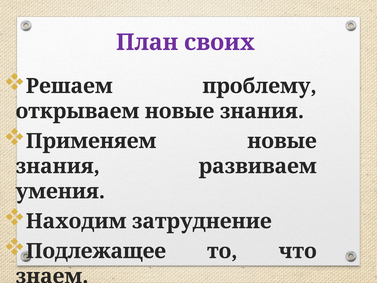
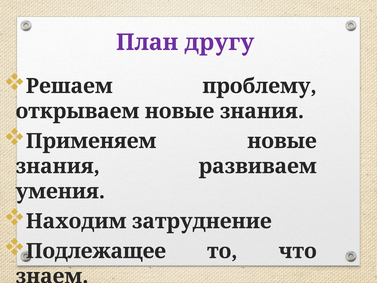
своих: своих -> другу
